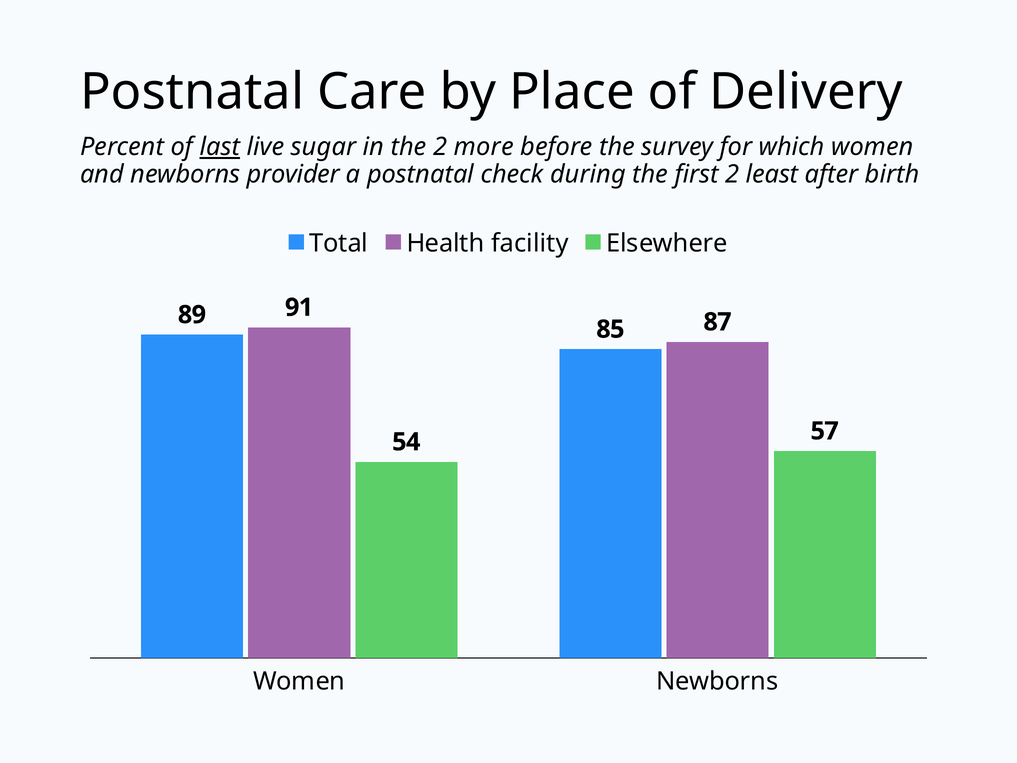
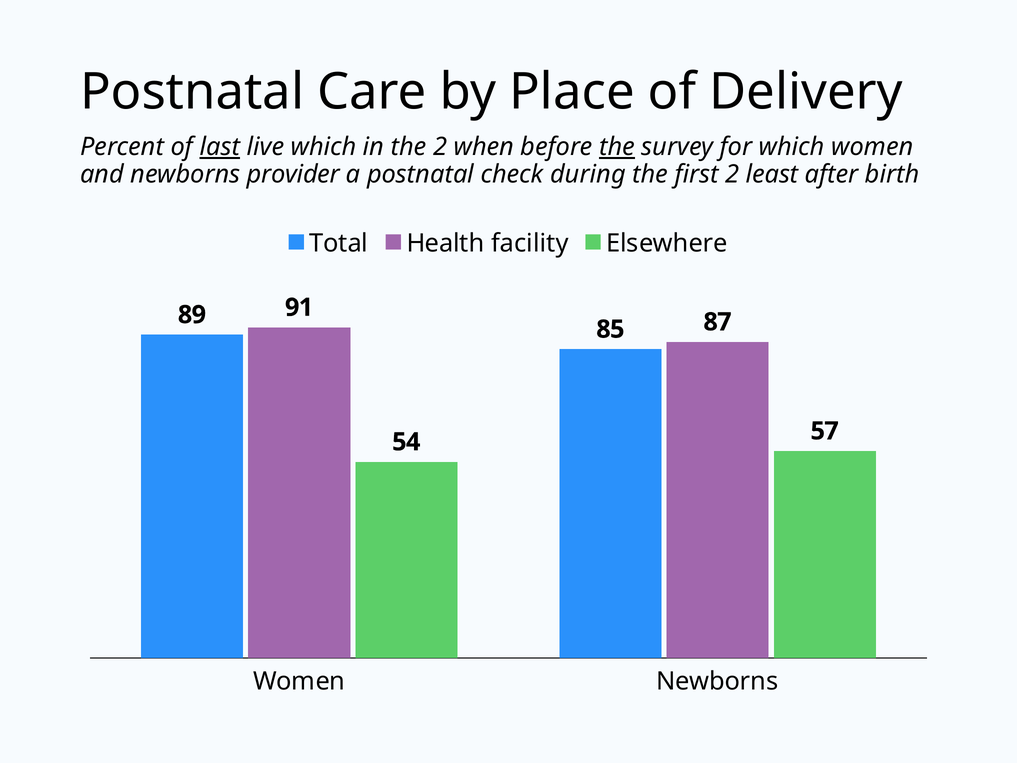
live sugar: sugar -> which
more: more -> when
the at (617, 147) underline: none -> present
